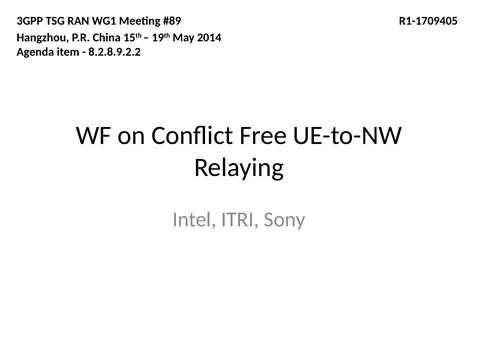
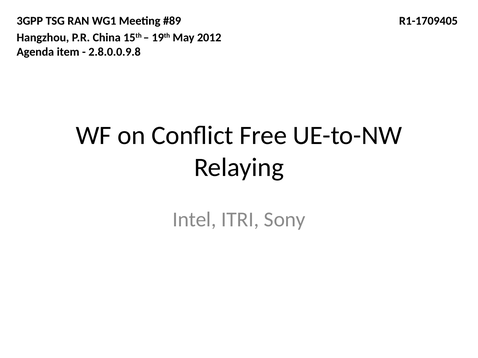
2014: 2014 -> 2012
8.2.8.9.2.2: 8.2.8.9.2.2 -> 2.8.0.0.9.8
